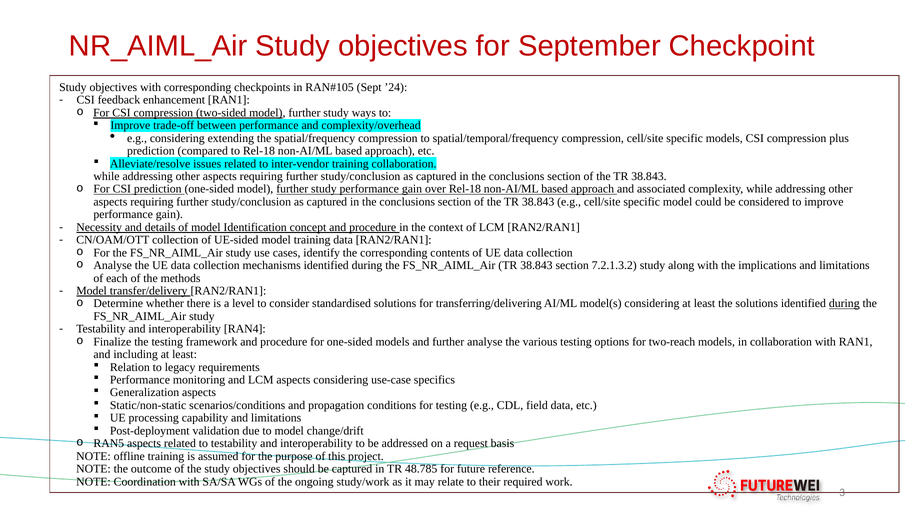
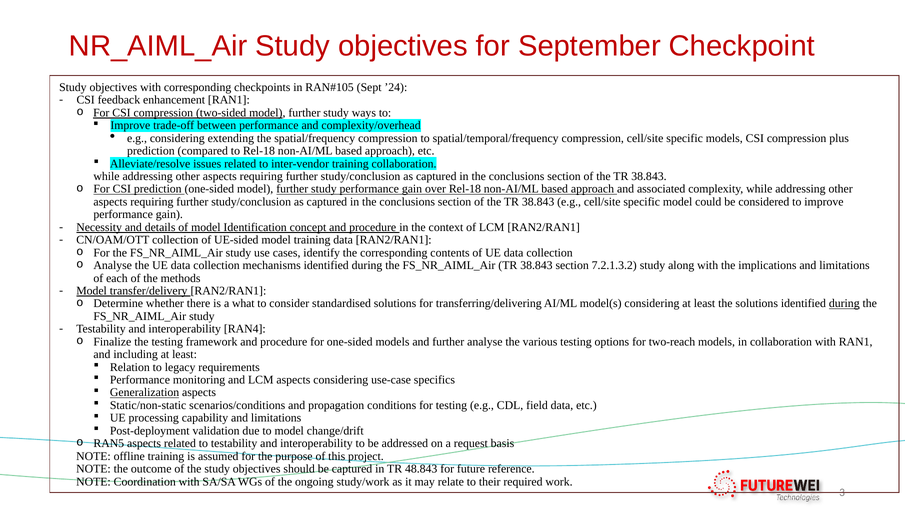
level: level -> what
Generalization underline: none -> present
48.785: 48.785 -> 48.843
